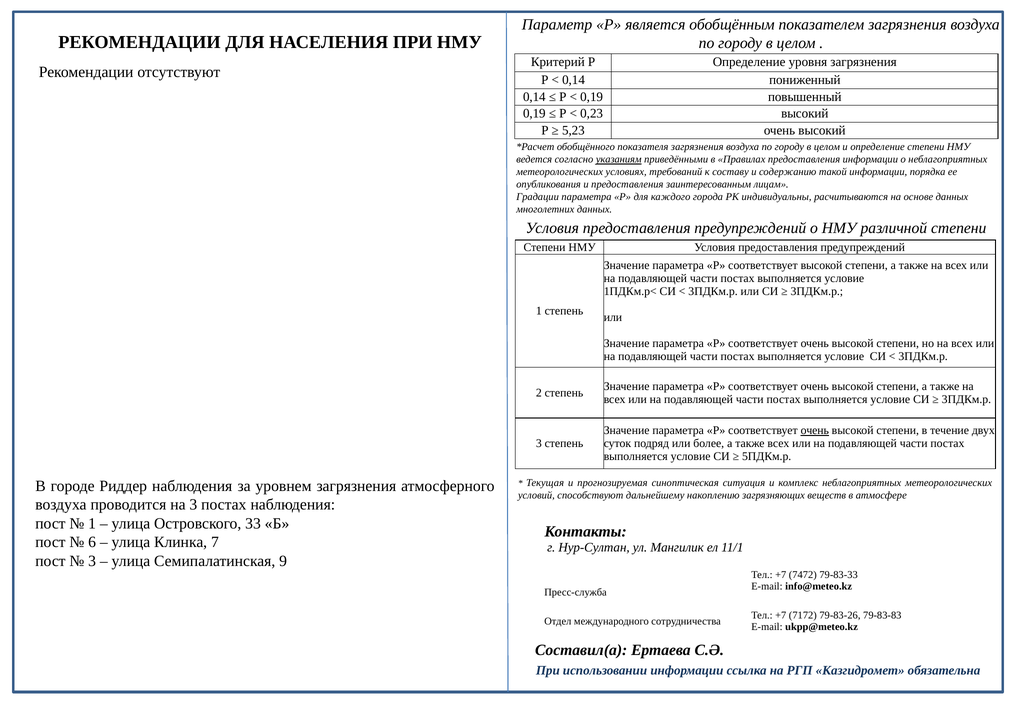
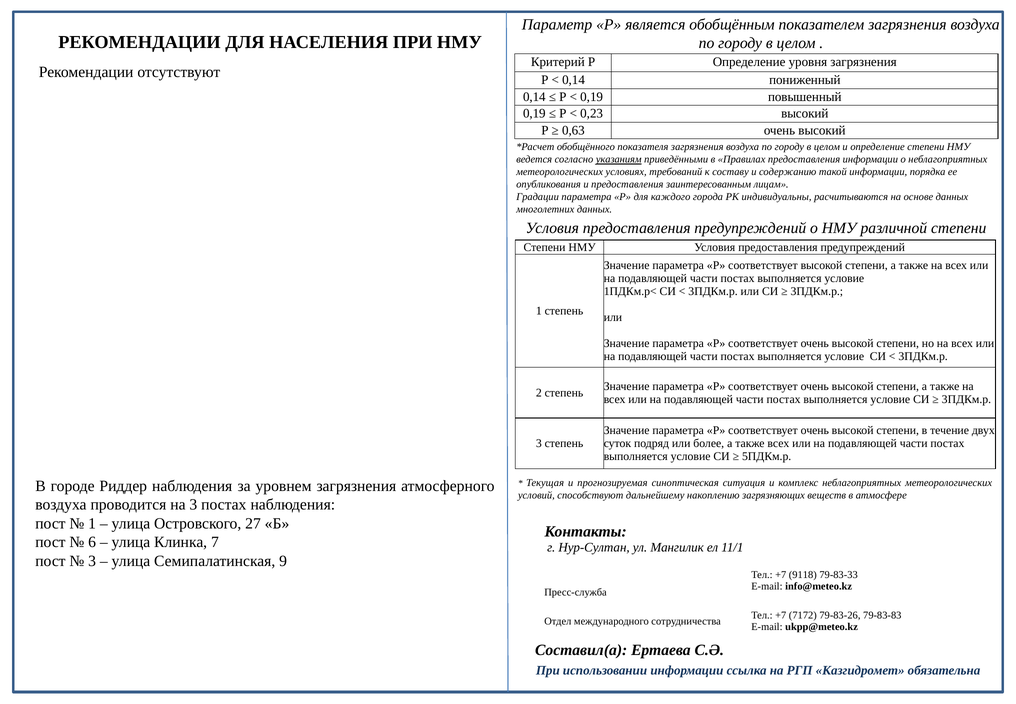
5,23: 5,23 -> 0,63
очень at (815, 430) underline: present -> none
33: 33 -> 27
7472: 7472 -> 9118
